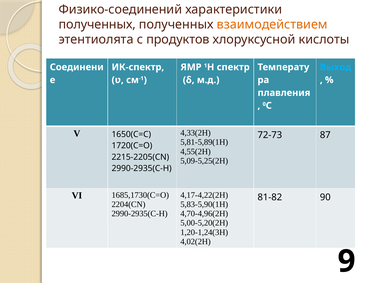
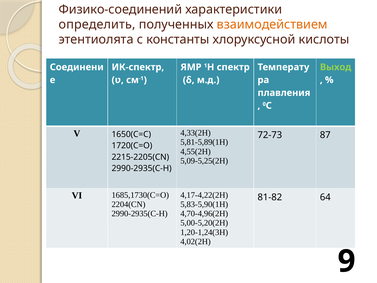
полученных at (97, 24): полученных -> определить
продуктов: продуктов -> константы
Выход colour: light blue -> light green
90: 90 -> 64
